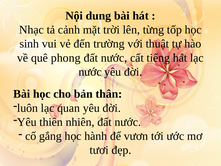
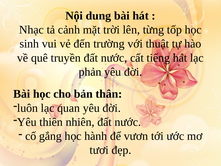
phong: phong -> truyền
nước at (90, 72): nước -> phản
